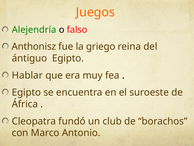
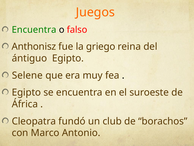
Alejendría at (34, 30): Alejendría -> Encuentra
Hablar: Hablar -> Selene
